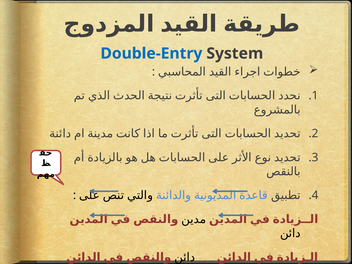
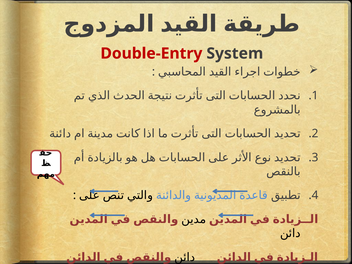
Double-Entry colour: blue -> red
